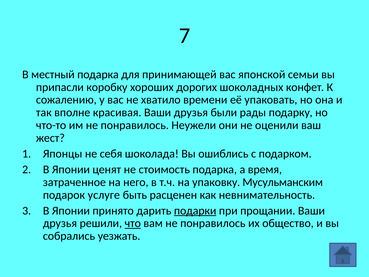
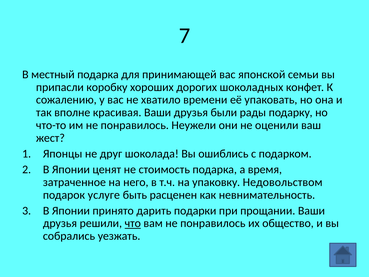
себя: себя -> друг
Мусульманским: Мусульманским -> Недовольством
подарки underline: present -> none
